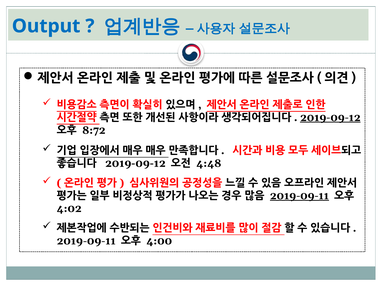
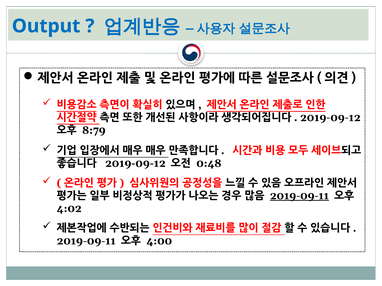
2019-09-12 at (330, 118) underline: present -> none
8:72: 8:72 -> 8:79
4:48: 4:48 -> 0:48
